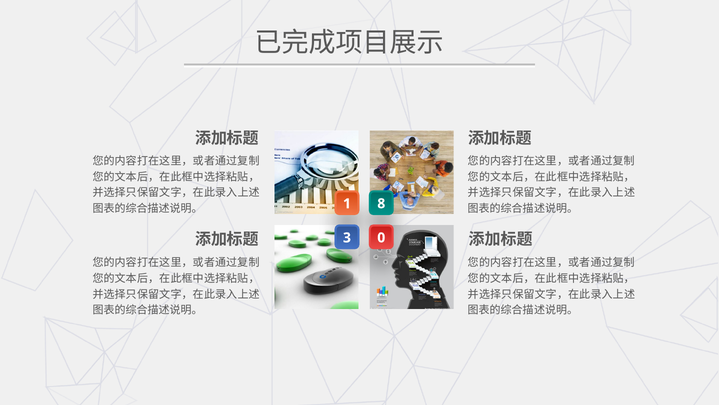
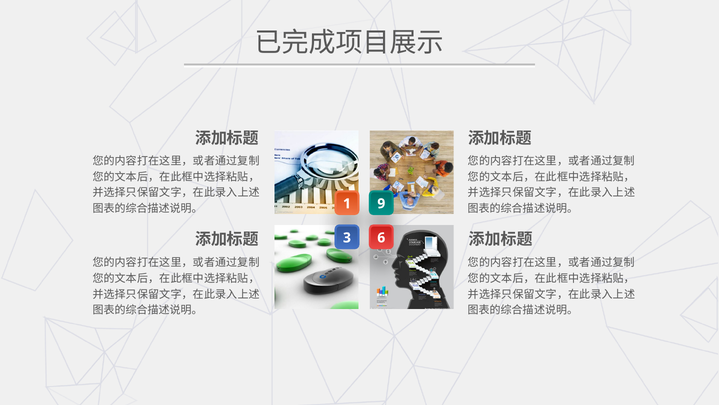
8: 8 -> 9
0: 0 -> 6
